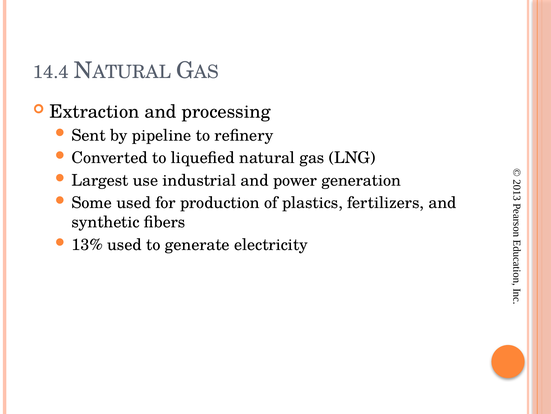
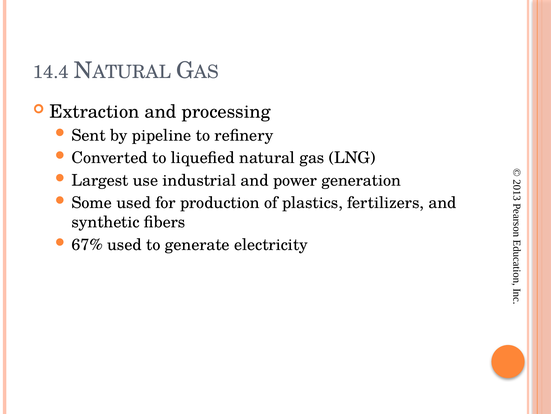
13%: 13% -> 67%
